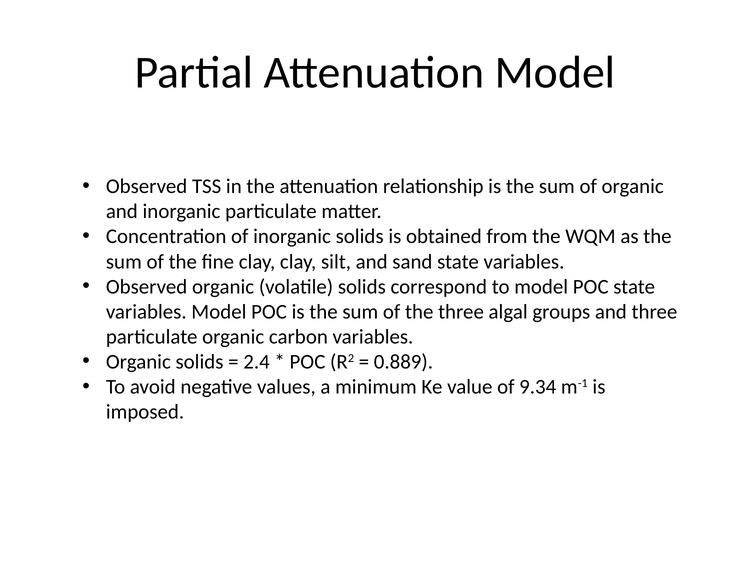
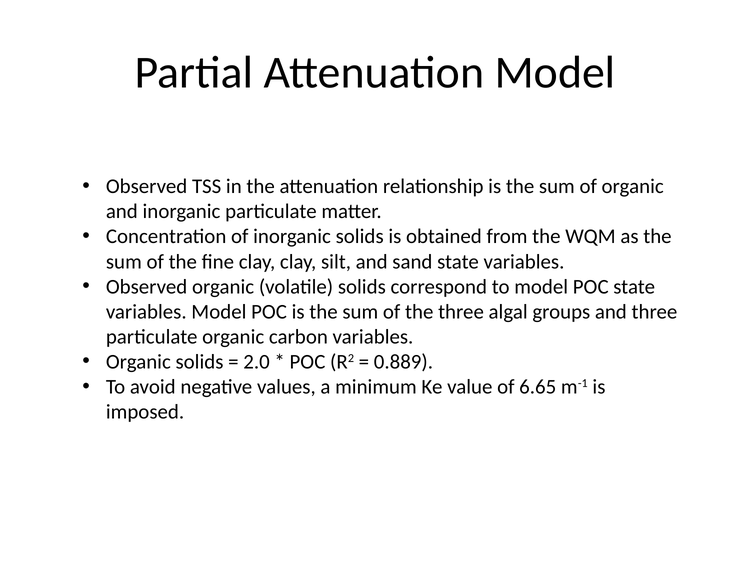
2.4: 2.4 -> 2.0
9.34: 9.34 -> 6.65
